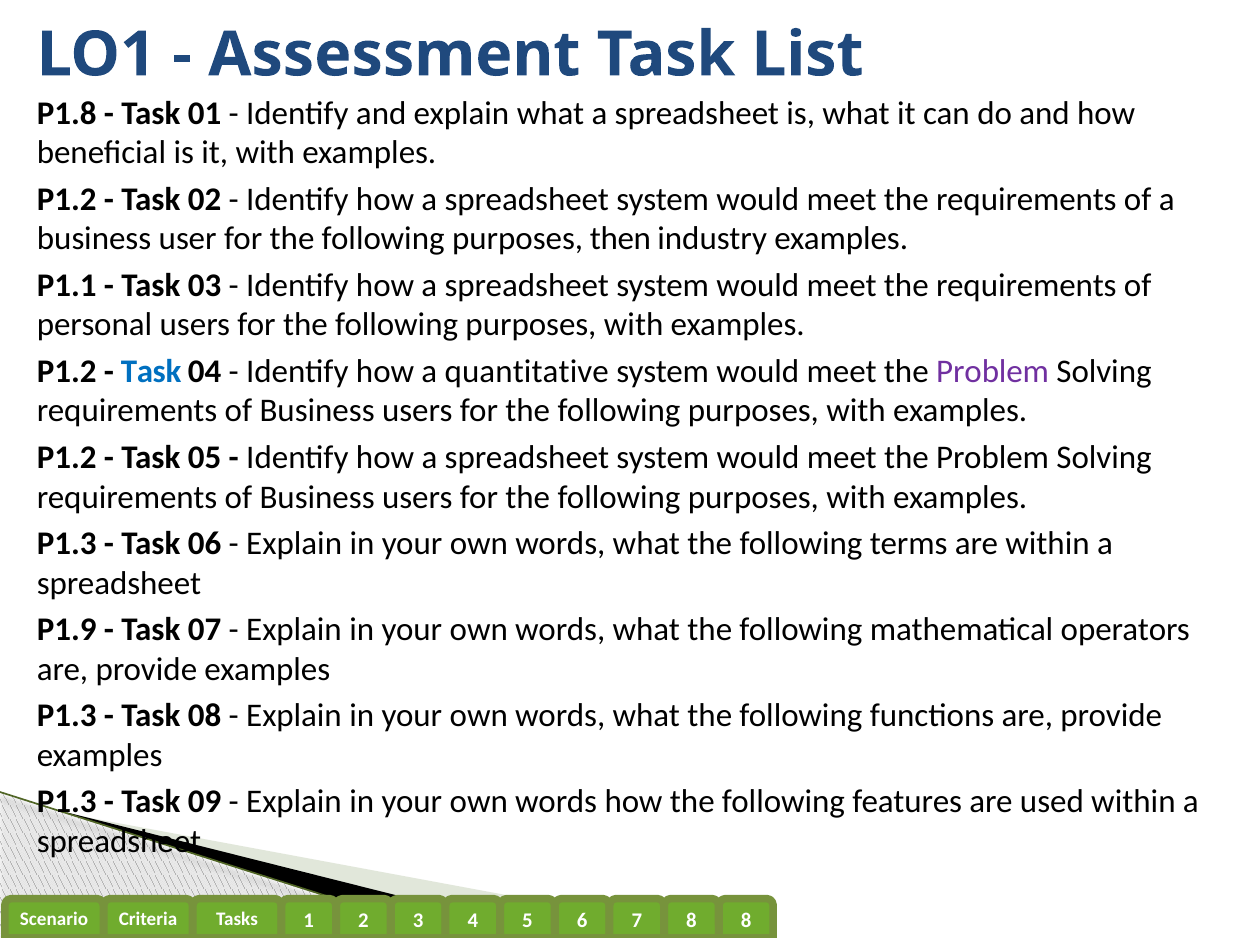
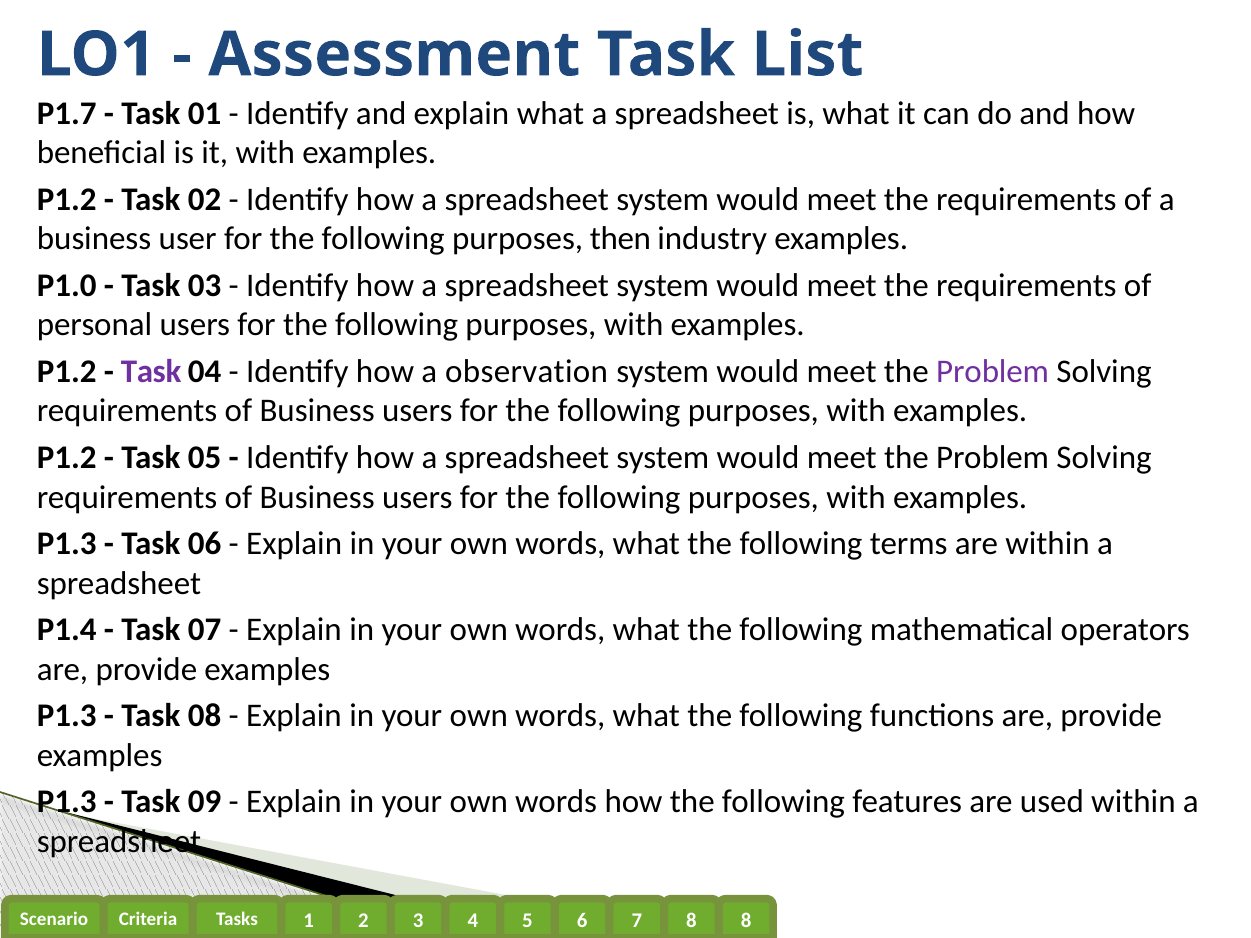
P1.8: P1.8 -> P1.7
P1.1: P1.1 -> P1.0
Task at (151, 372) colour: blue -> purple
quantitative: quantitative -> observation
P1.9: P1.9 -> P1.4
